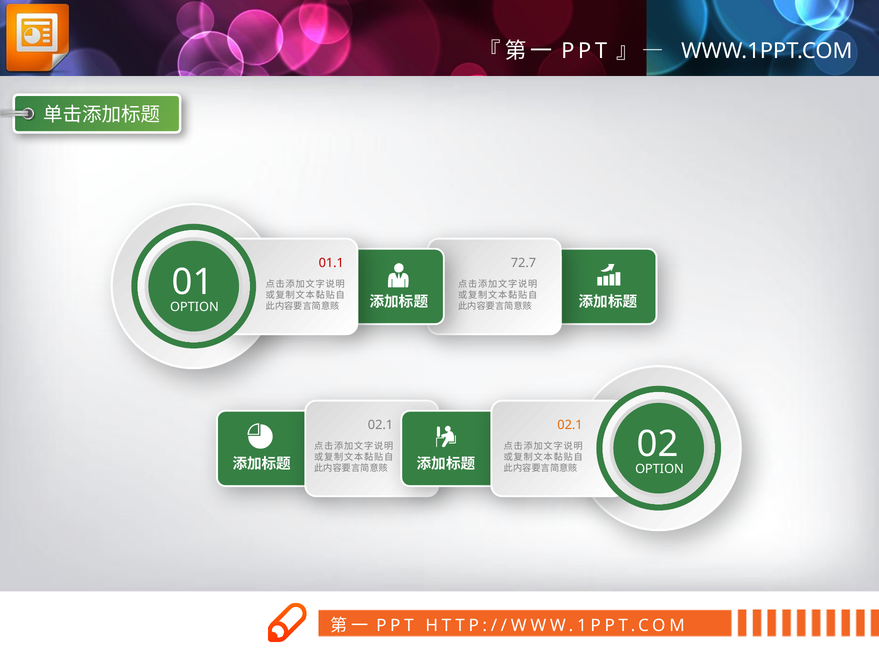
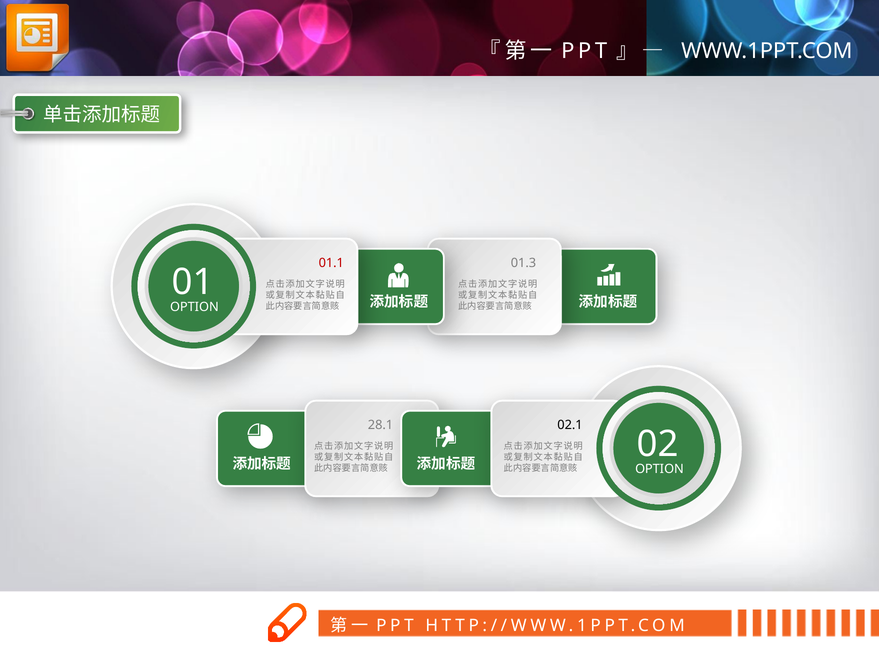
72.7: 72.7 -> 01.3
02.1 at (380, 425): 02.1 -> 28.1
02.1 at (570, 425) colour: orange -> black
